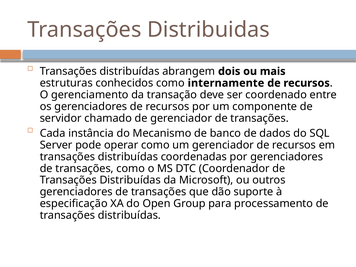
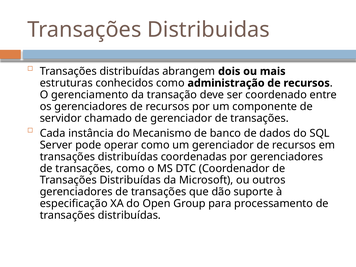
internamente: internamente -> administração
